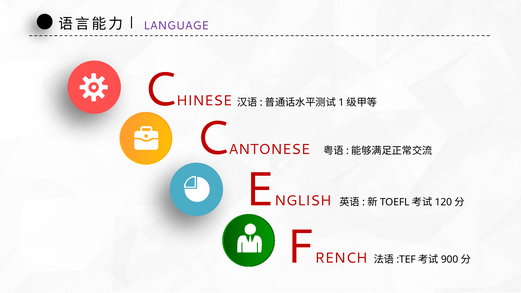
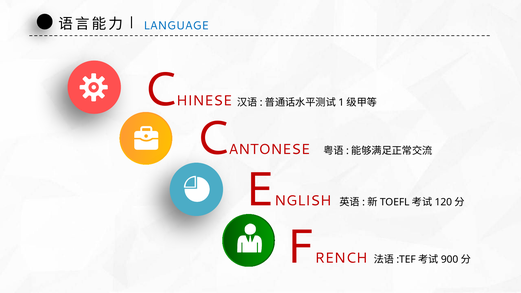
LANGUAGE colour: purple -> blue
